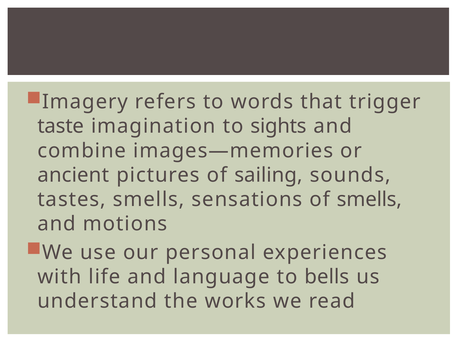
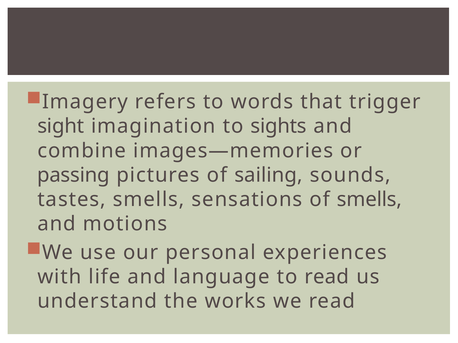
taste: taste -> sight
ancient: ancient -> passing
to bells: bells -> read
